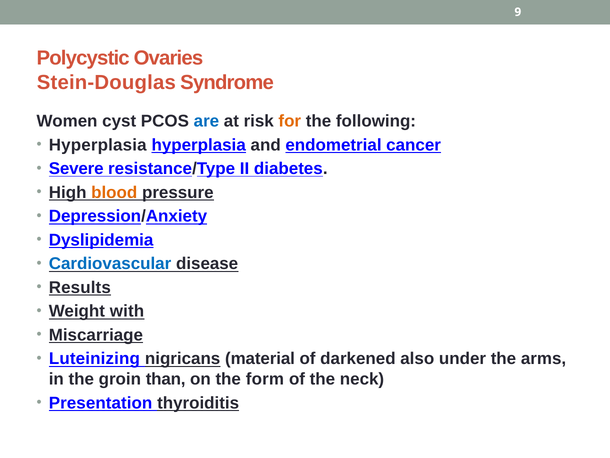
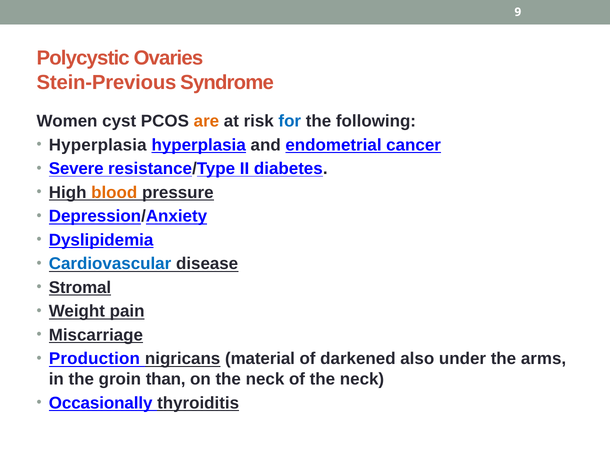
Stein-Douglas: Stein-Douglas -> Stein-Previous
are colour: blue -> orange
for colour: orange -> blue
Results: Results -> Stromal
with: with -> pain
Luteinizing: Luteinizing -> Production
on the form: form -> neck
Presentation: Presentation -> Occasionally
